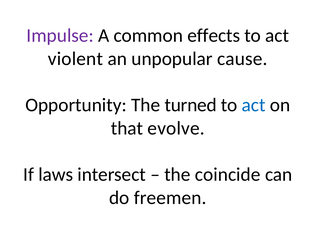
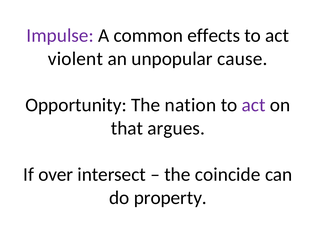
turned: turned -> nation
act at (254, 105) colour: blue -> purple
evolve: evolve -> argues
laws: laws -> over
freemen: freemen -> property
